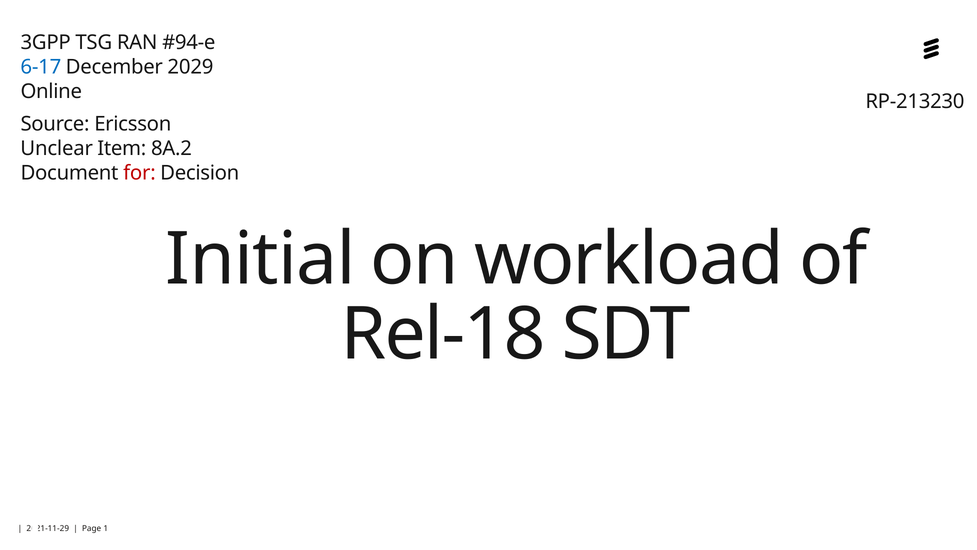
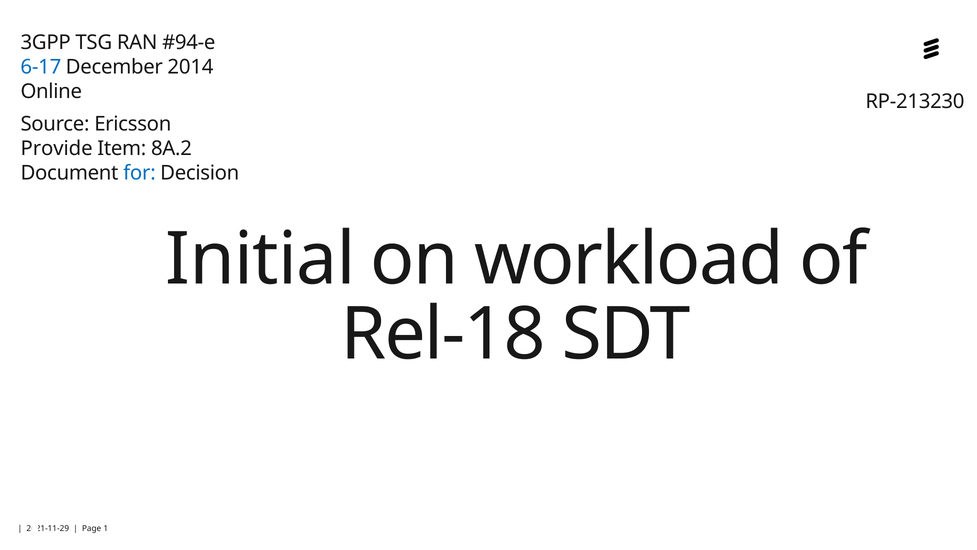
2029: 2029 -> 2014
Unclear: Unclear -> Provide
for colour: red -> blue
